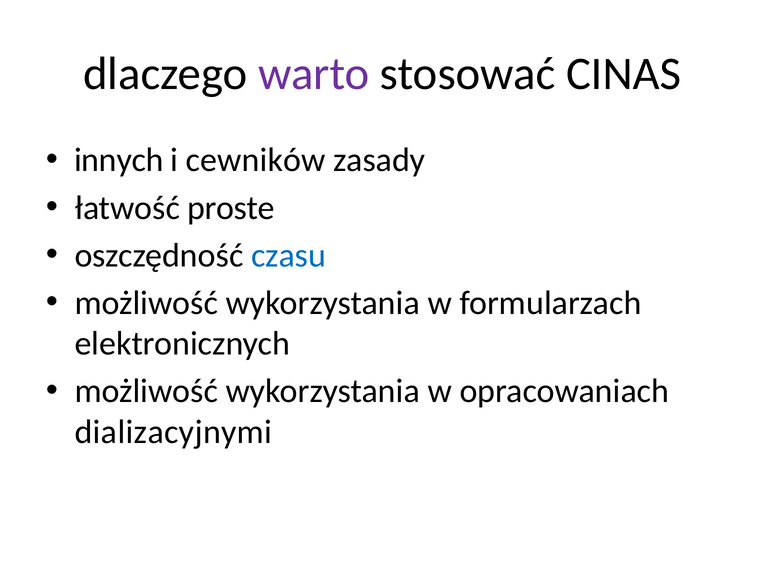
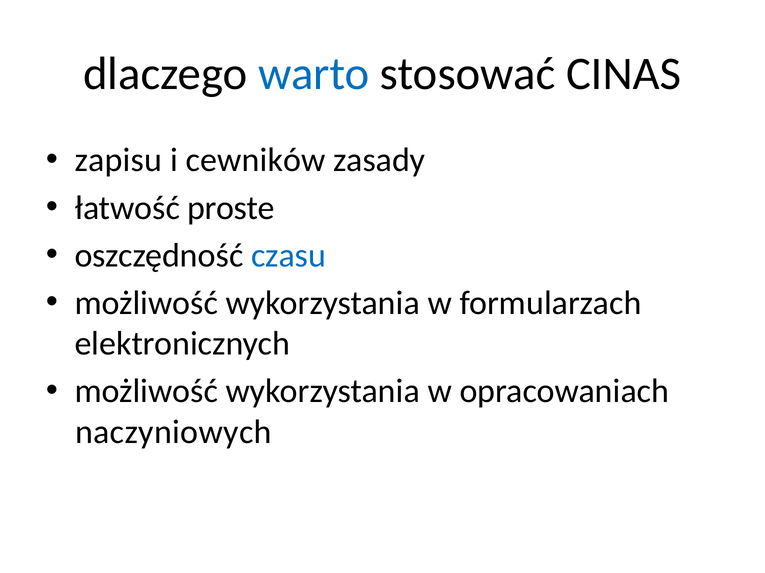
warto colour: purple -> blue
innych: innych -> zapisu
dializacyjnymi: dializacyjnymi -> naczyniowych
